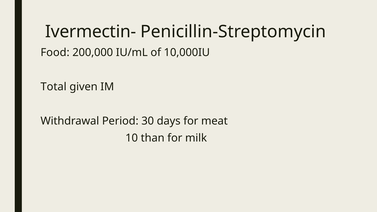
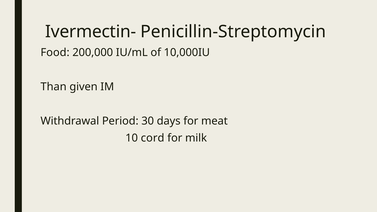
Total: Total -> Than
than: than -> cord
